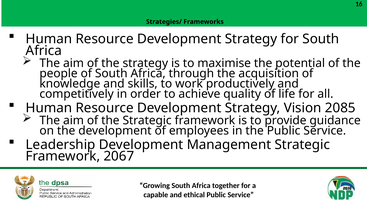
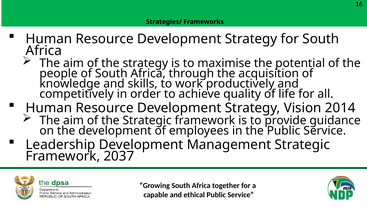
2085: 2085 -> 2014
2067: 2067 -> 2037
